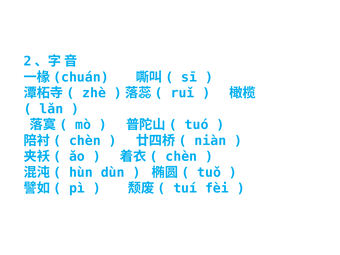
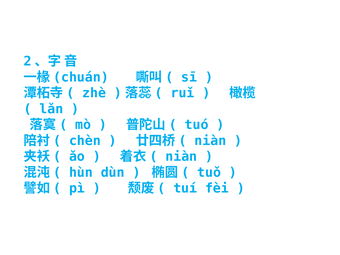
chèn at (181, 157): chèn -> niàn
